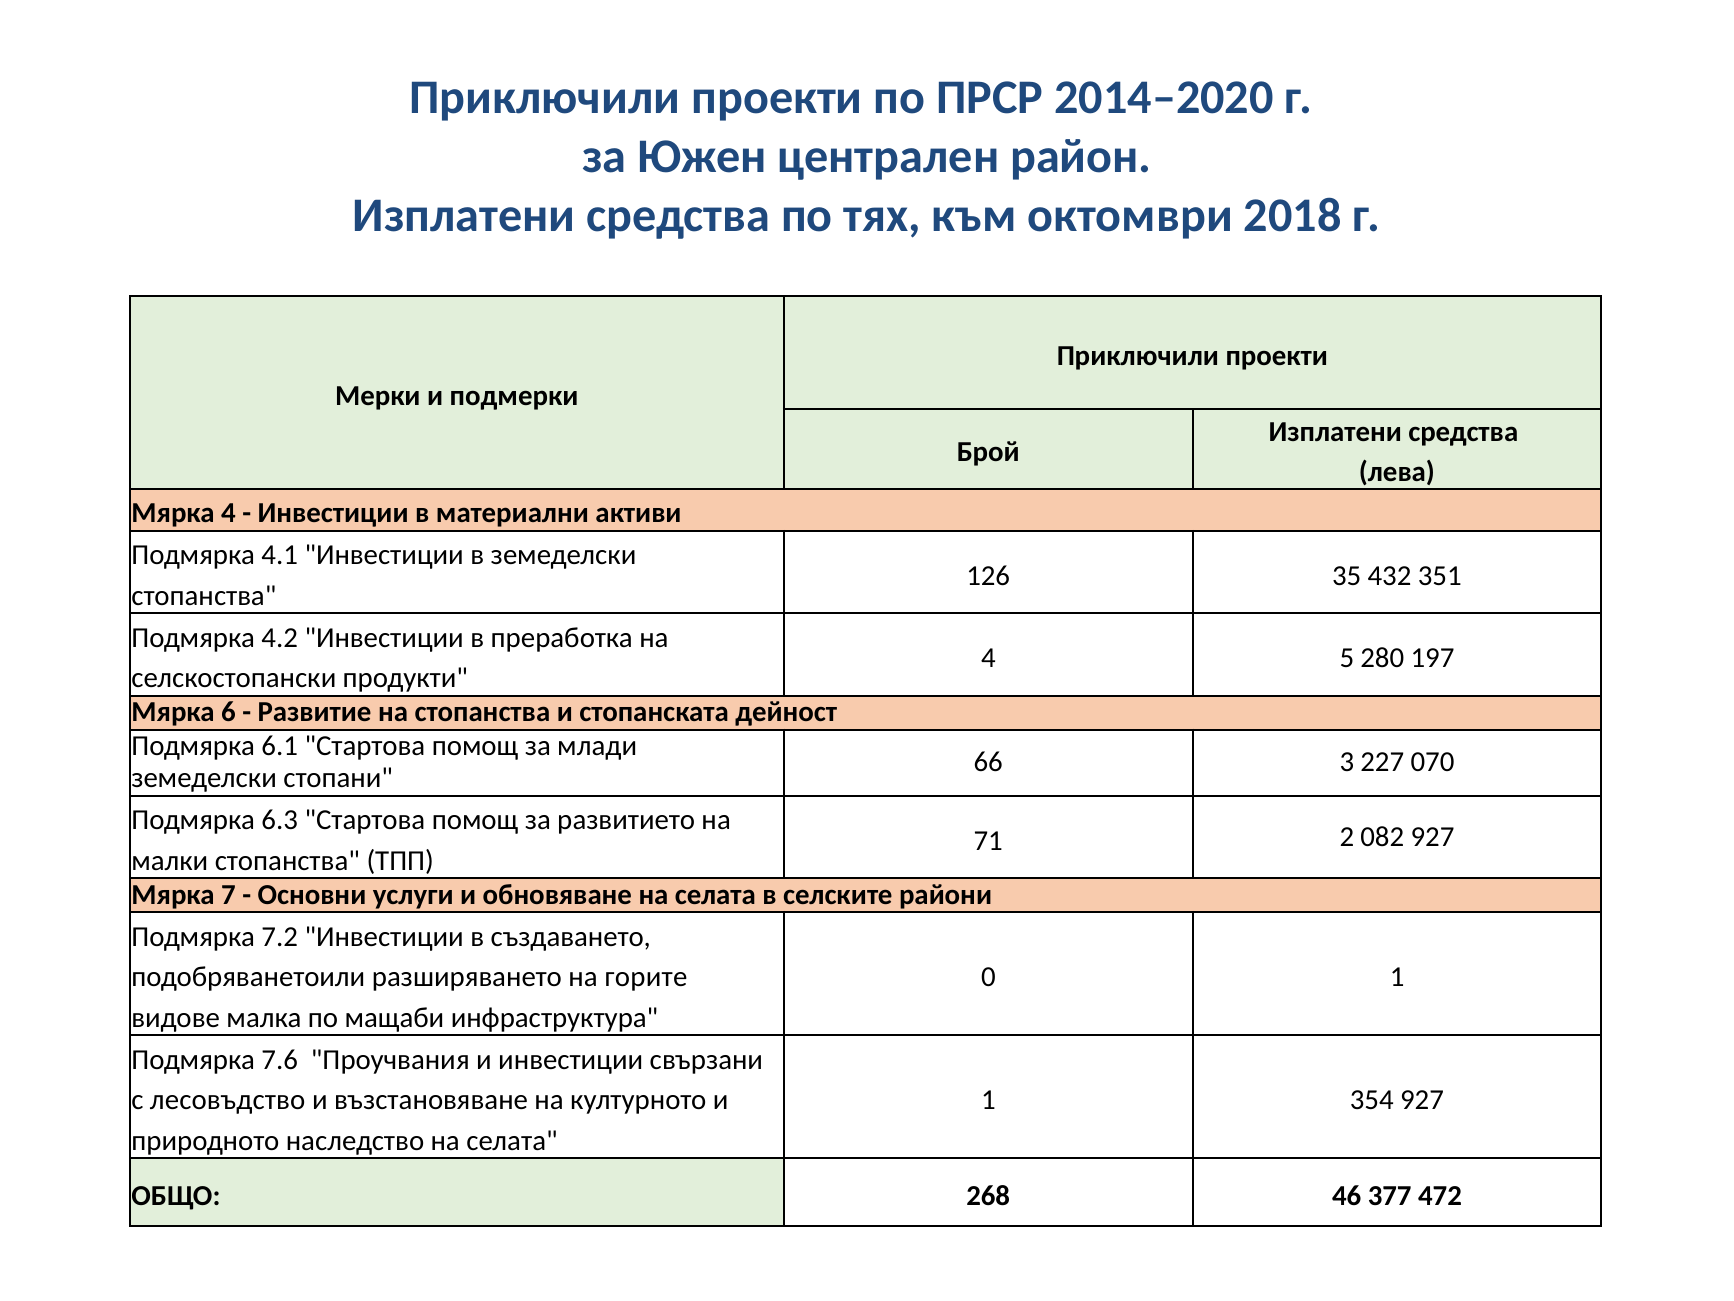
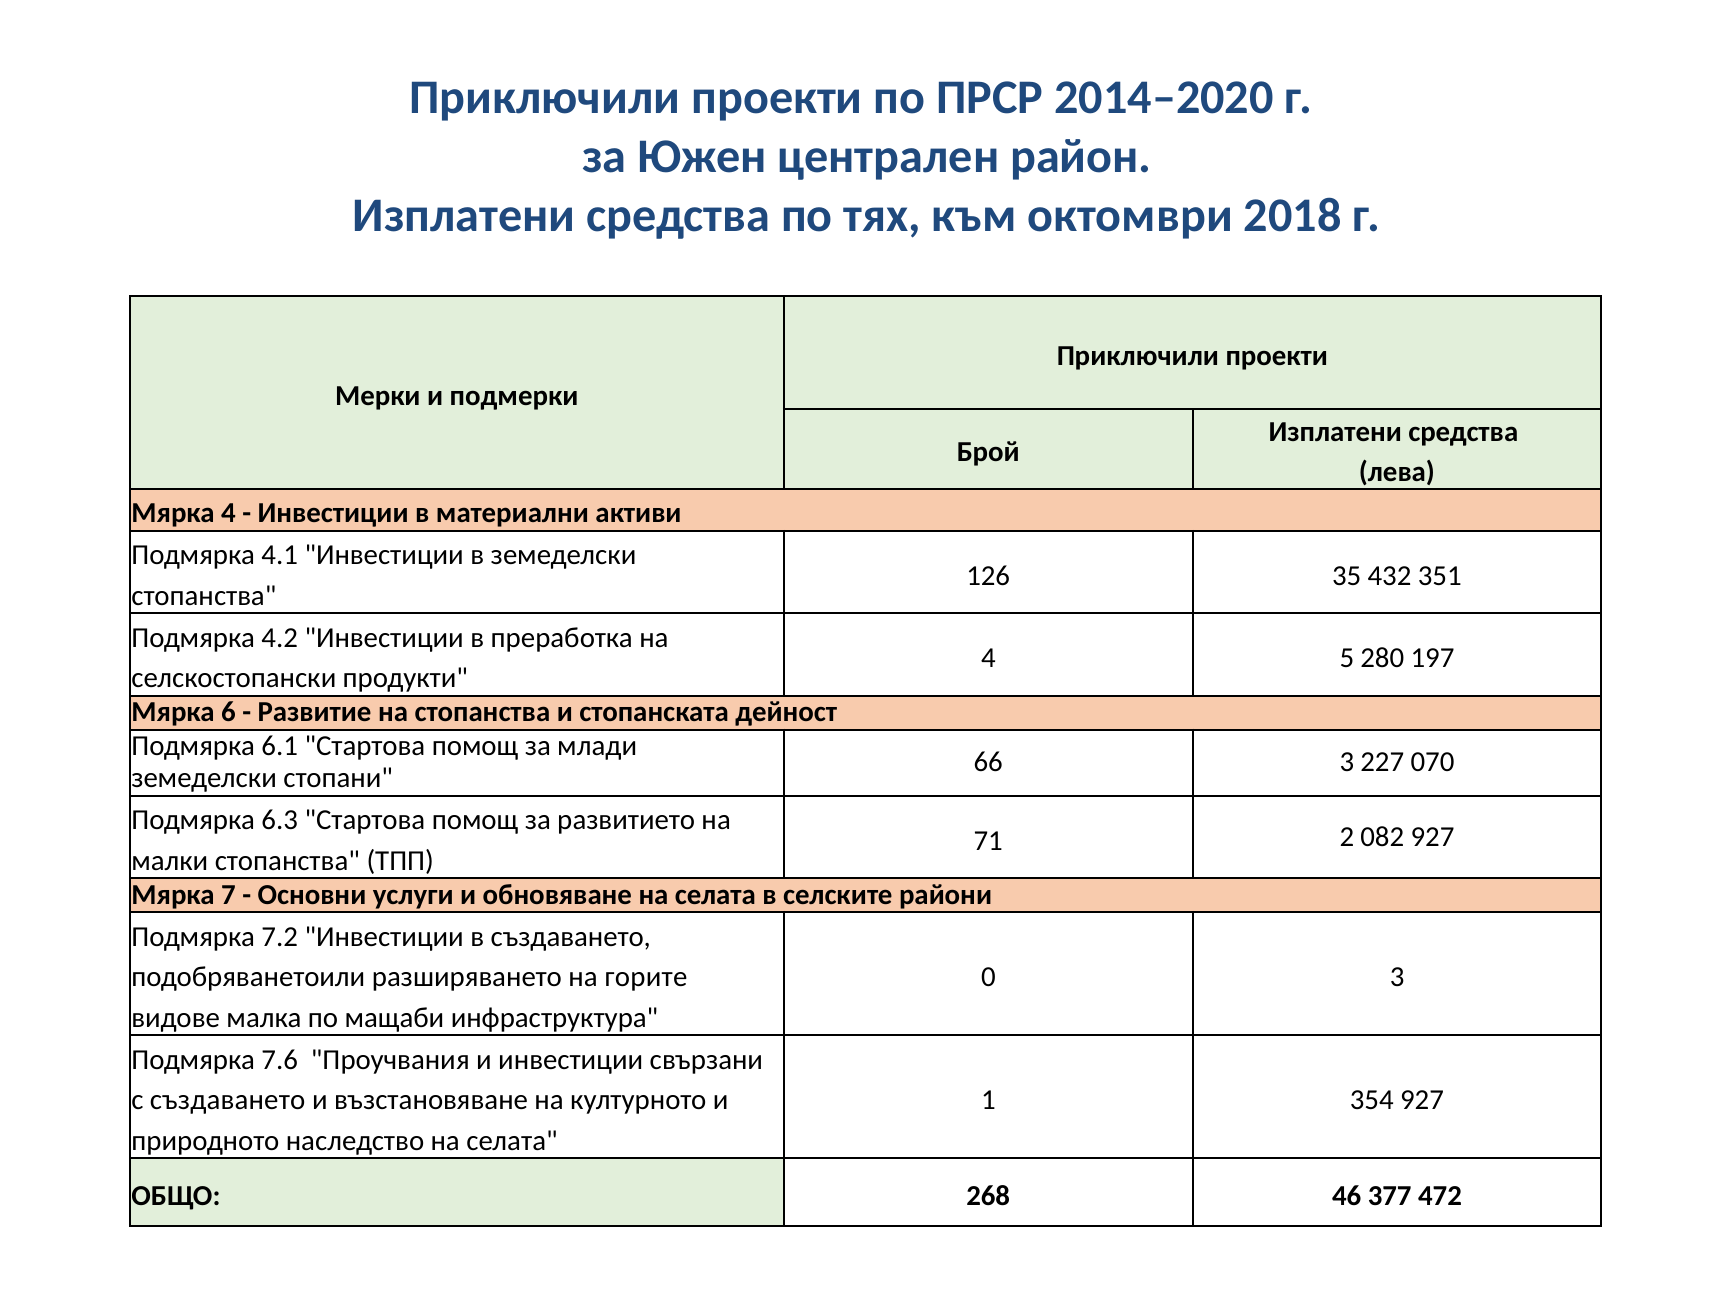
0 1: 1 -> 3
с лесовъдство: лесовъдство -> създаването
